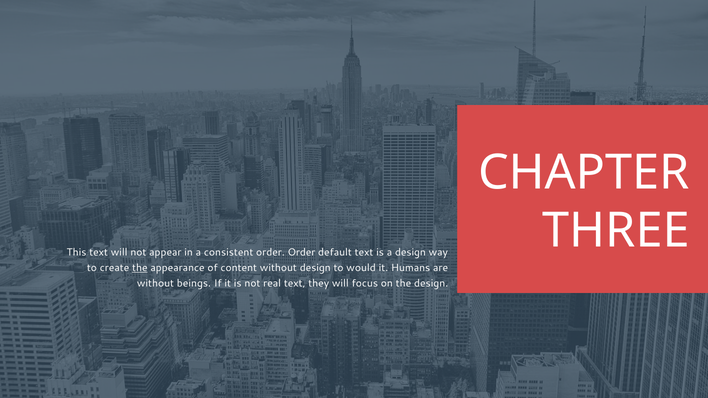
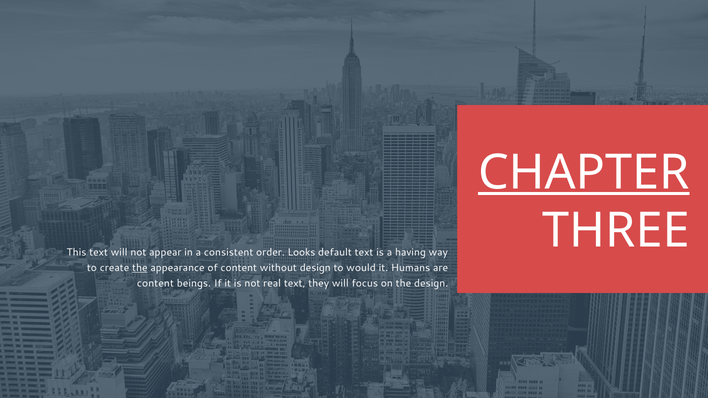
CHAPTER underline: none -> present
order Order: Order -> Looks
a design: design -> having
without at (155, 283): without -> content
